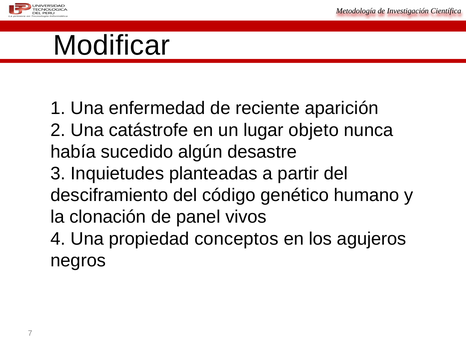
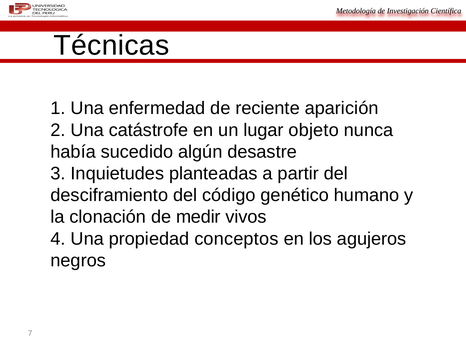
Modificar: Modificar -> Técnicas
panel: panel -> medir
